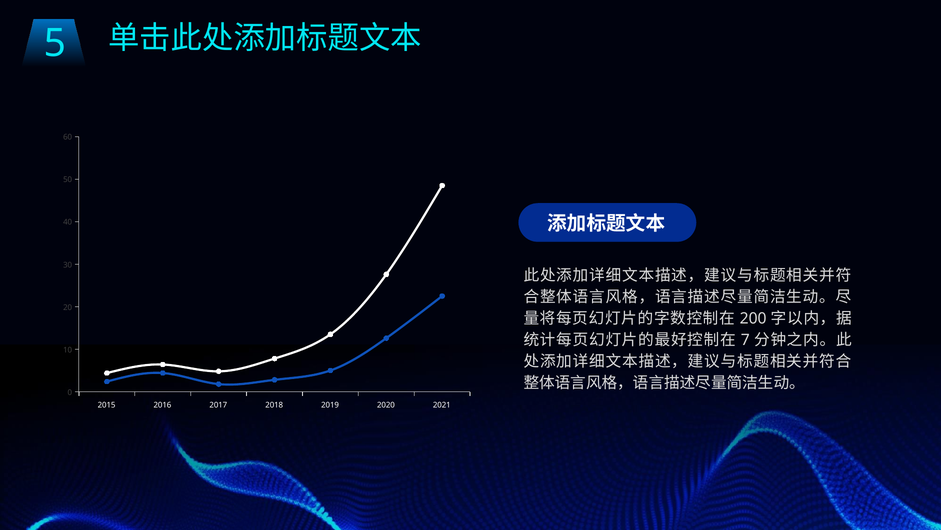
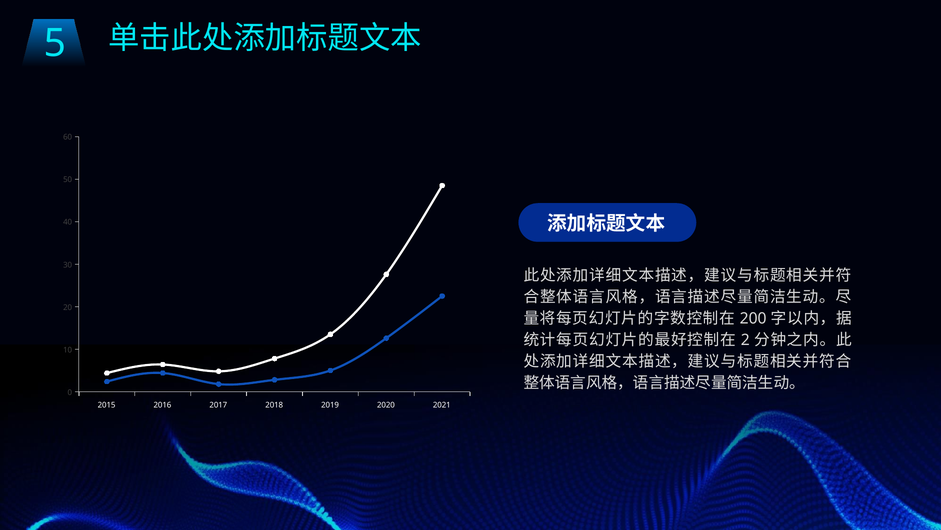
7: 7 -> 2
